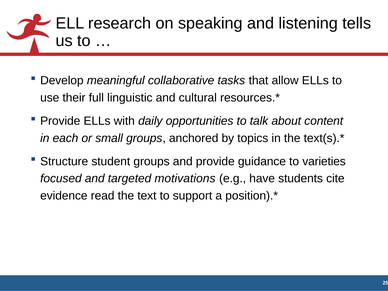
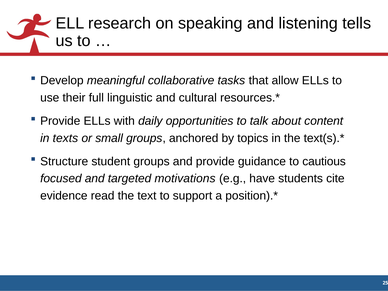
each: each -> texts
varieties: varieties -> cautious
